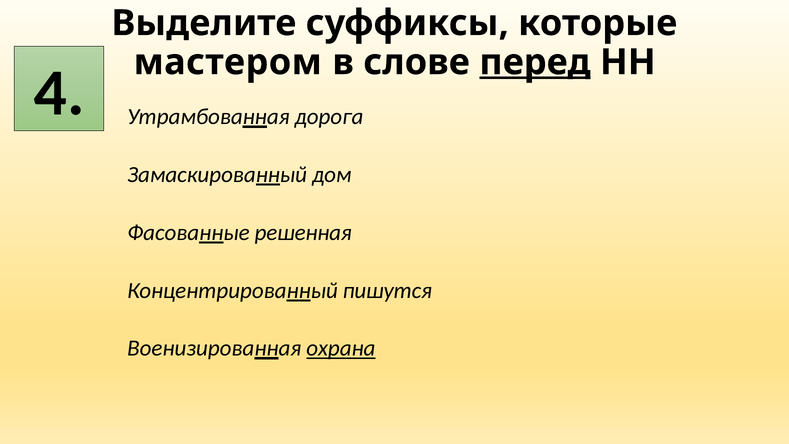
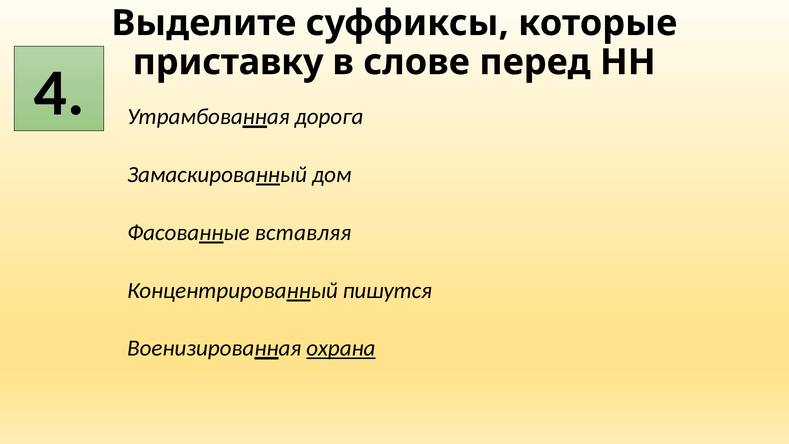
мастером: мастером -> приставку
перед underline: present -> none
решенная: решенная -> вставляя
